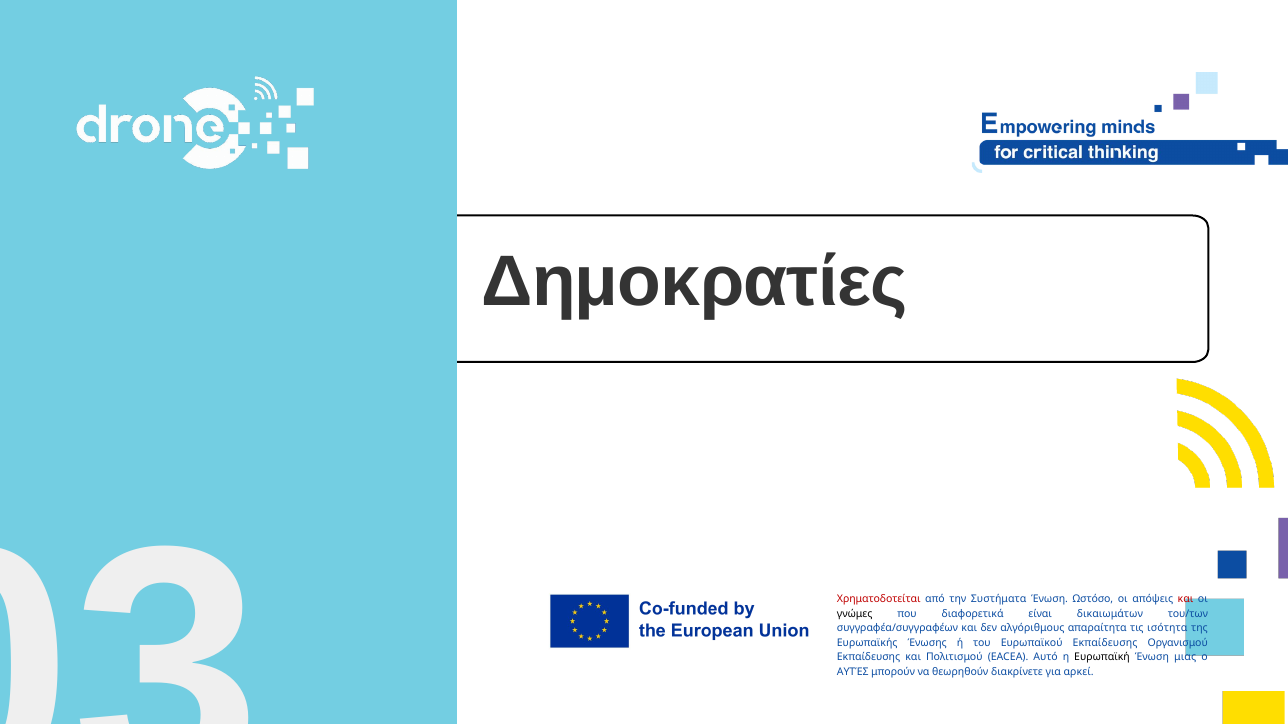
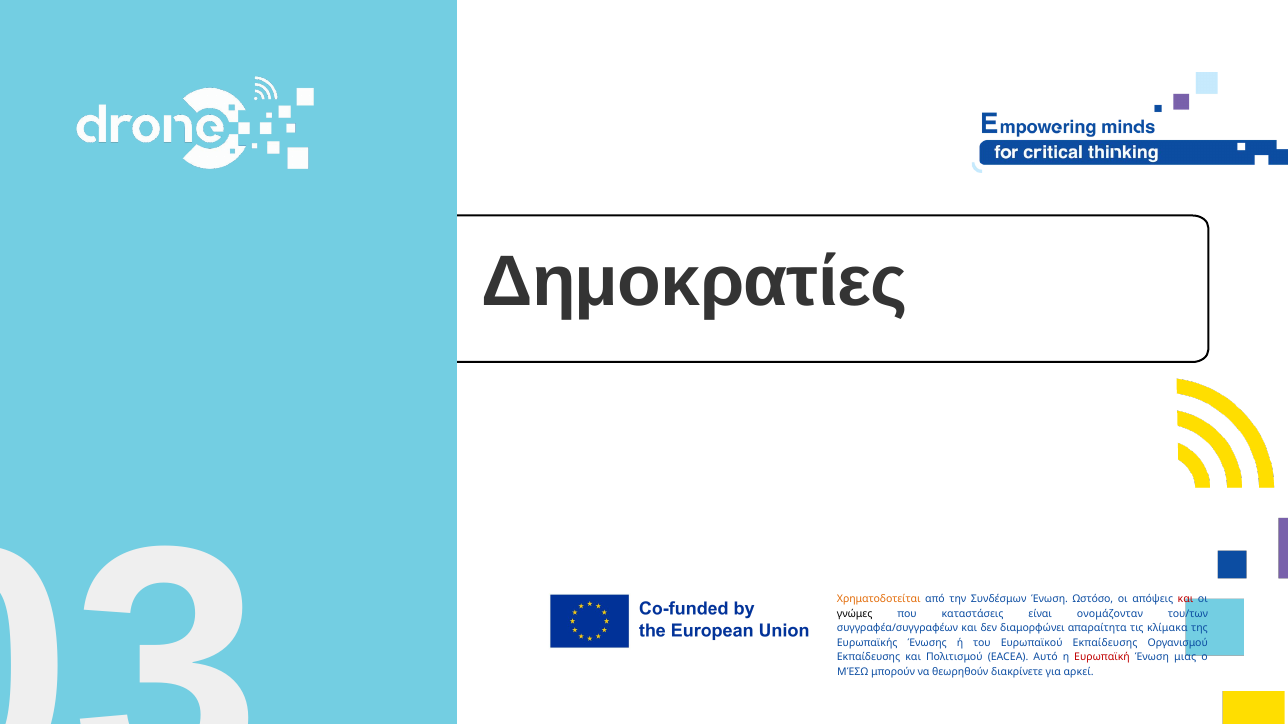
Χρηματοδοτείται colour: red -> orange
Συστήματα: Συστήματα -> Συνδέσμων
διαφορετικά: διαφορετικά -> καταστάσεις
δικαιωμάτων: δικαιωμάτων -> ονομάζονταν
αλγόριθμους: αλγόριθμους -> διαμορφώνει
ισότητα: ισότητα -> κλίμακα
Ευρωπαϊκή colour: black -> red
ΑΥΤΈΣ: ΑΥΤΈΣ -> ΜΈΣΩ
